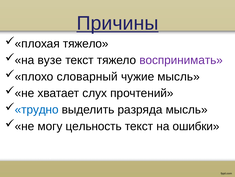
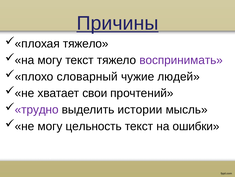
на вузе: вузе -> могу
чужие мысль: мысль -> людей
слух: слух -> свои
трудно colour: blue -> purple
разряда: разряда -> истории
